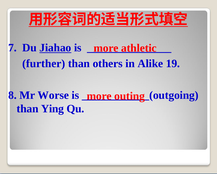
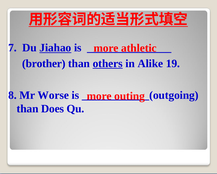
further: further -> brother
others underline: none -> present
Ying: Ying -> Does
